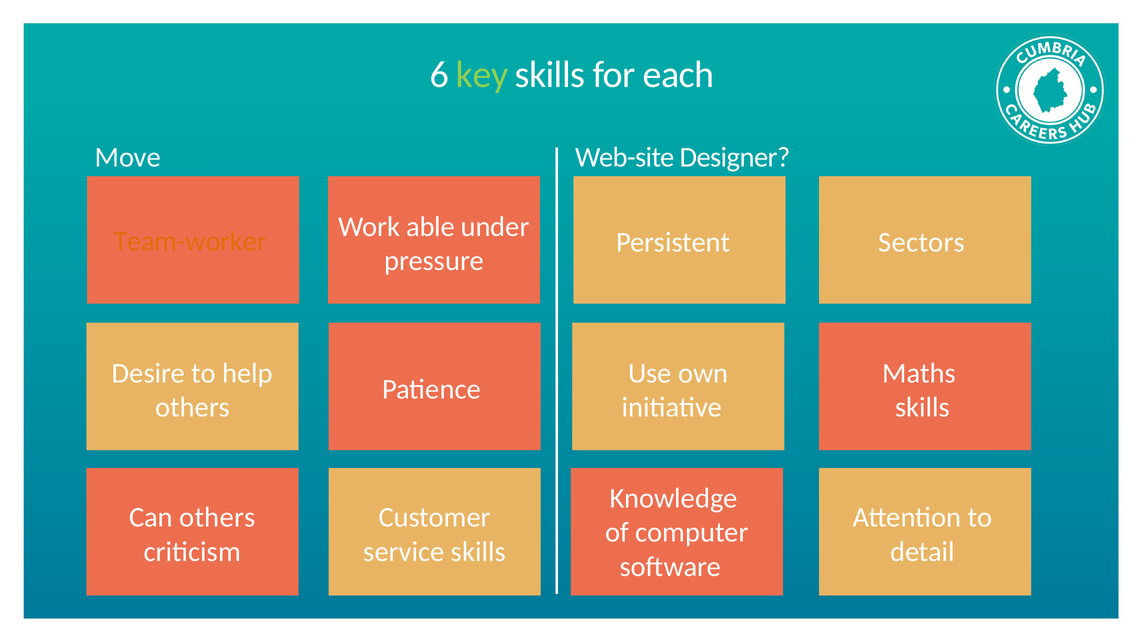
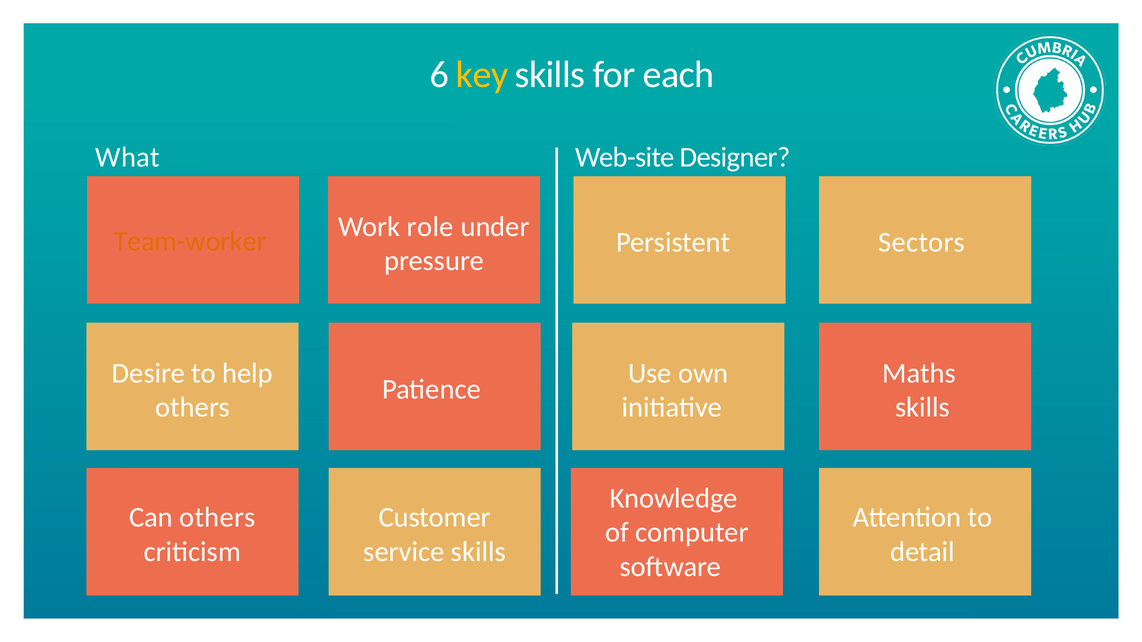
key colour: light green -> yellow
Move: Move -> What
able: able -> role
